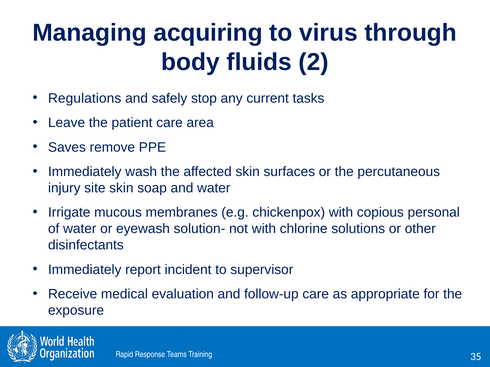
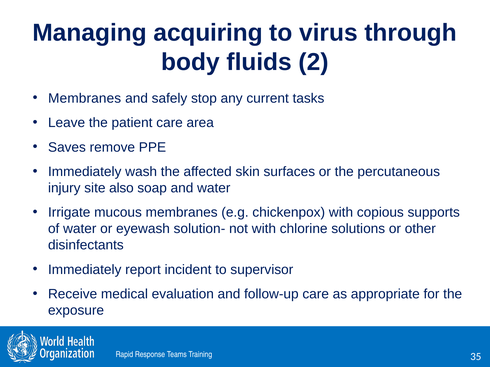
Regulations at (85, 98): Regulations -> Membranes
site skin: skin -> also
personal: personal -> supports
